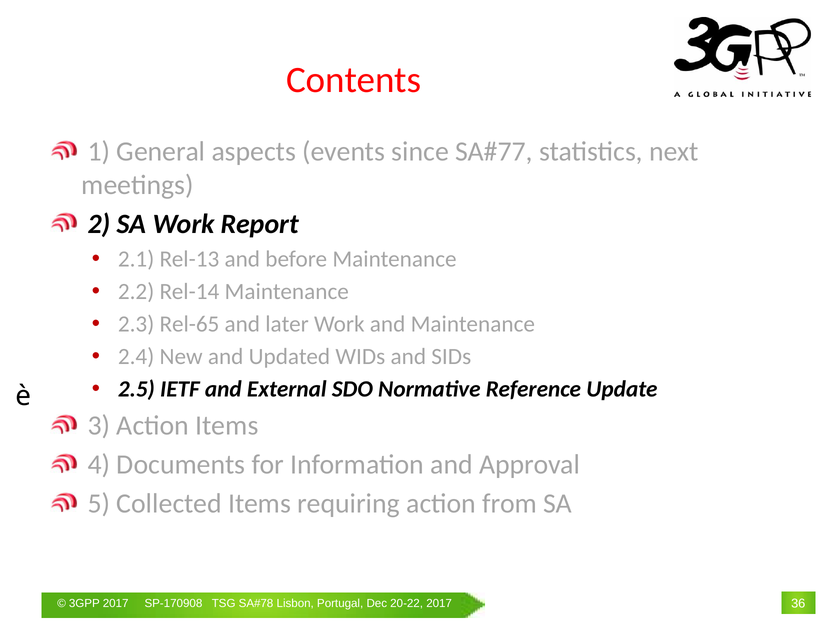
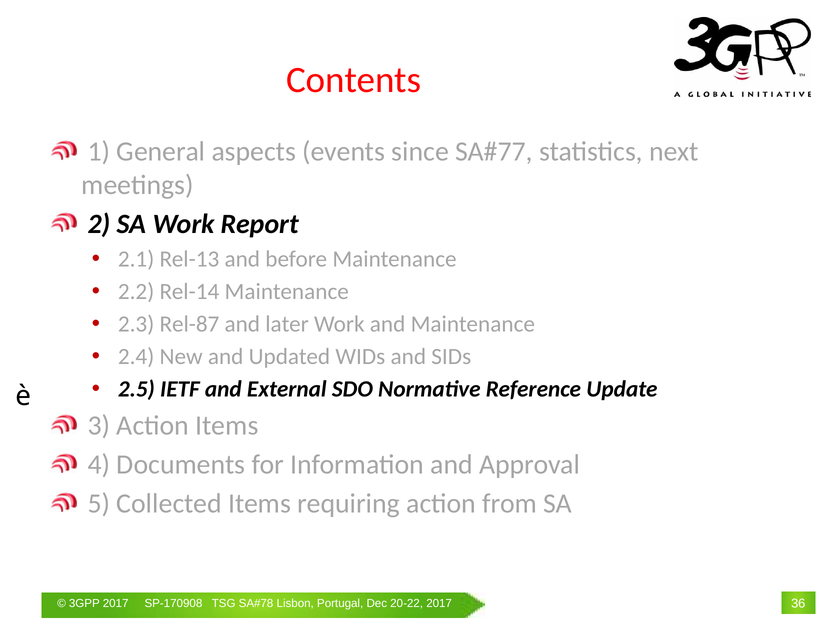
Rel-65: Rel-65 -> Rel-87
